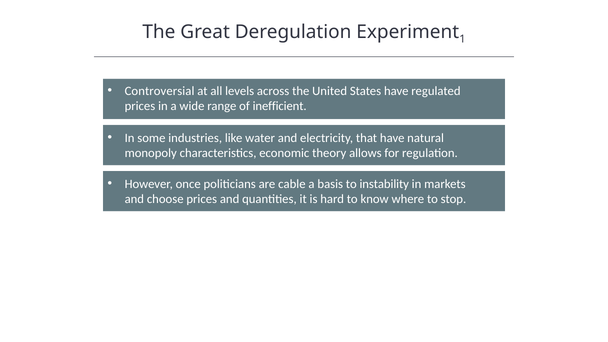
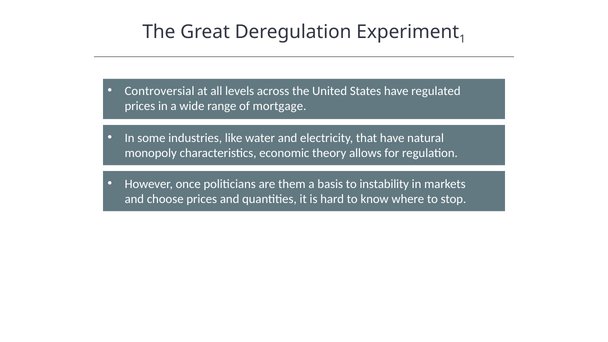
inefficient: inefficient -> mortgage
cable: cable -> them
